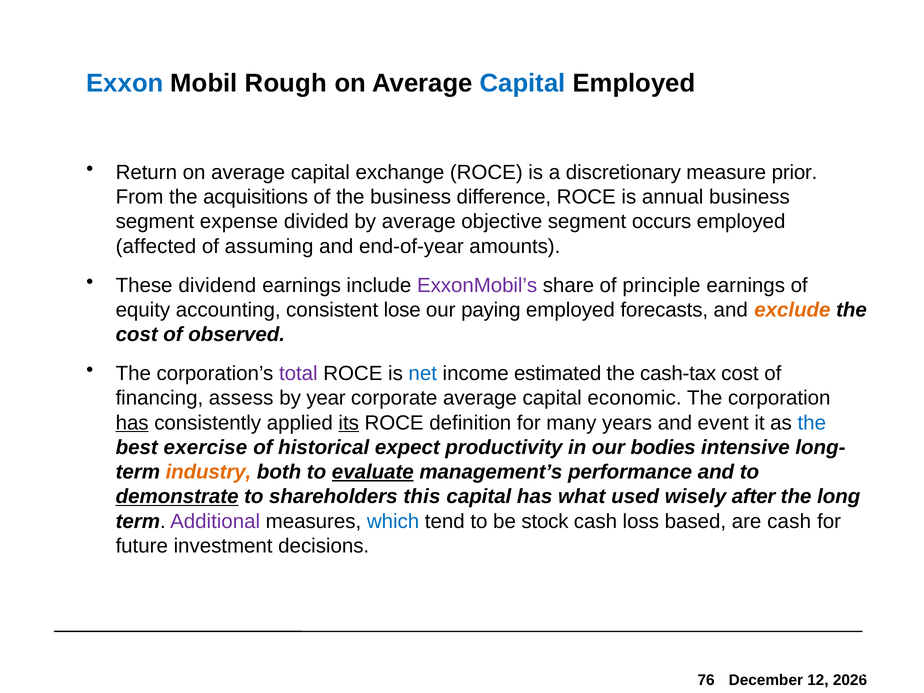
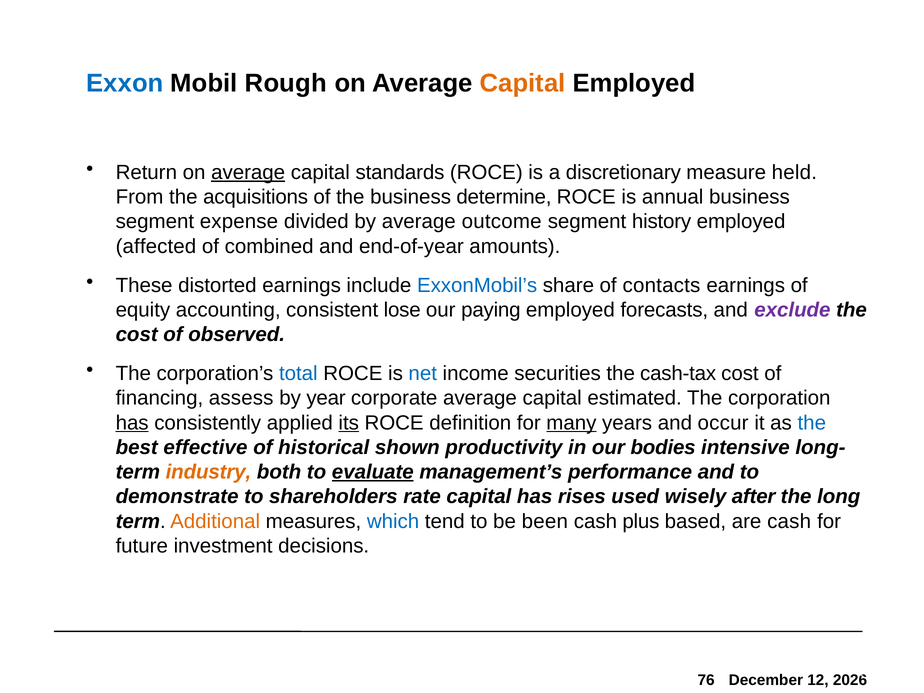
Capital at (523, 83) colour: blue -> orange
average at (248, 172) underline: none -> present
exchange: exchange -> standards
prior: prior -> held
difference: difference -> determine
objective: objective -> outcome
occurs: occurs -> history
assuming: assuming -> combined
dividend: dividend -> distorted
ExxonMobil’s colour: purple -> blue
principle: principle -> contacts
exclude colour: orange -> purple
total colour: purple -> blue
estimated: estimated -> securities
economic: economic -> estimated
many underline: none -> present
event: event -> occur
exercise: exercise -> effective
expect: expect -> shown
demonstrate underline: present -> none
this: this -> rate
what: what -> rises
Additional colour: purple -> orange
stock: stock -> been
loss: loss -> plus
